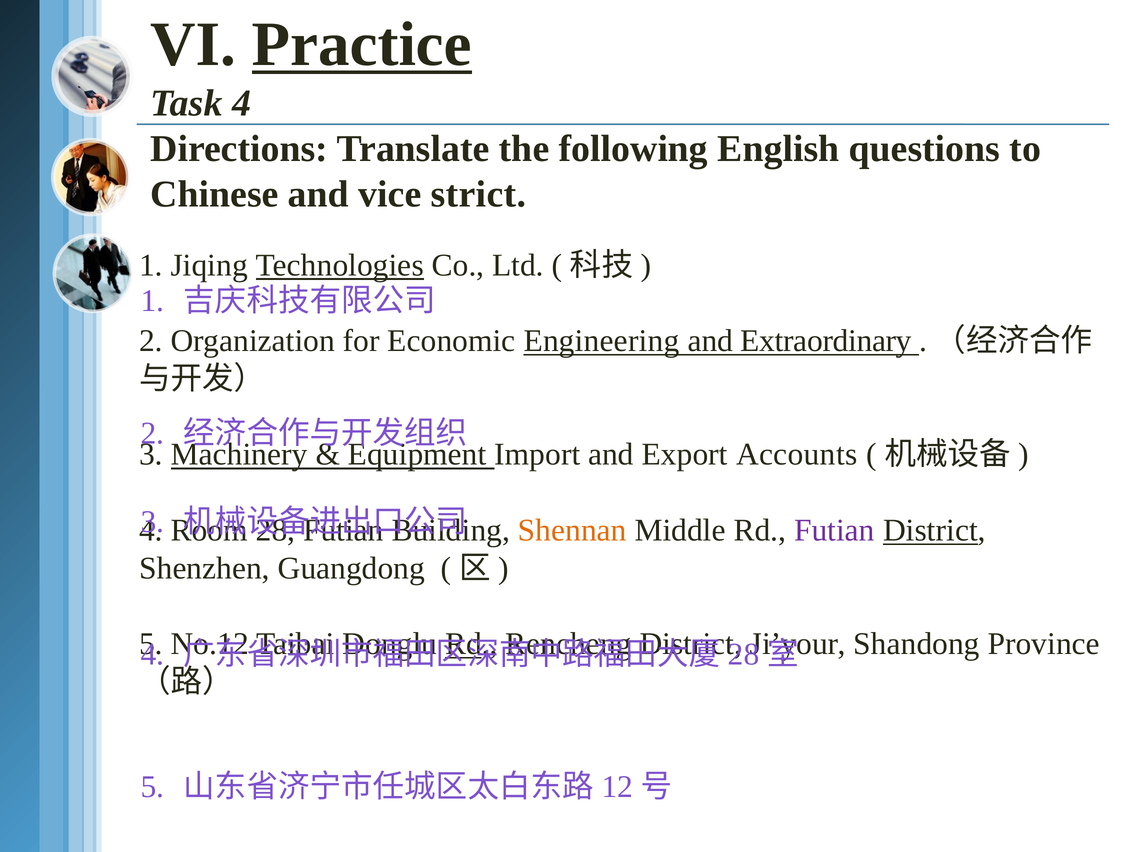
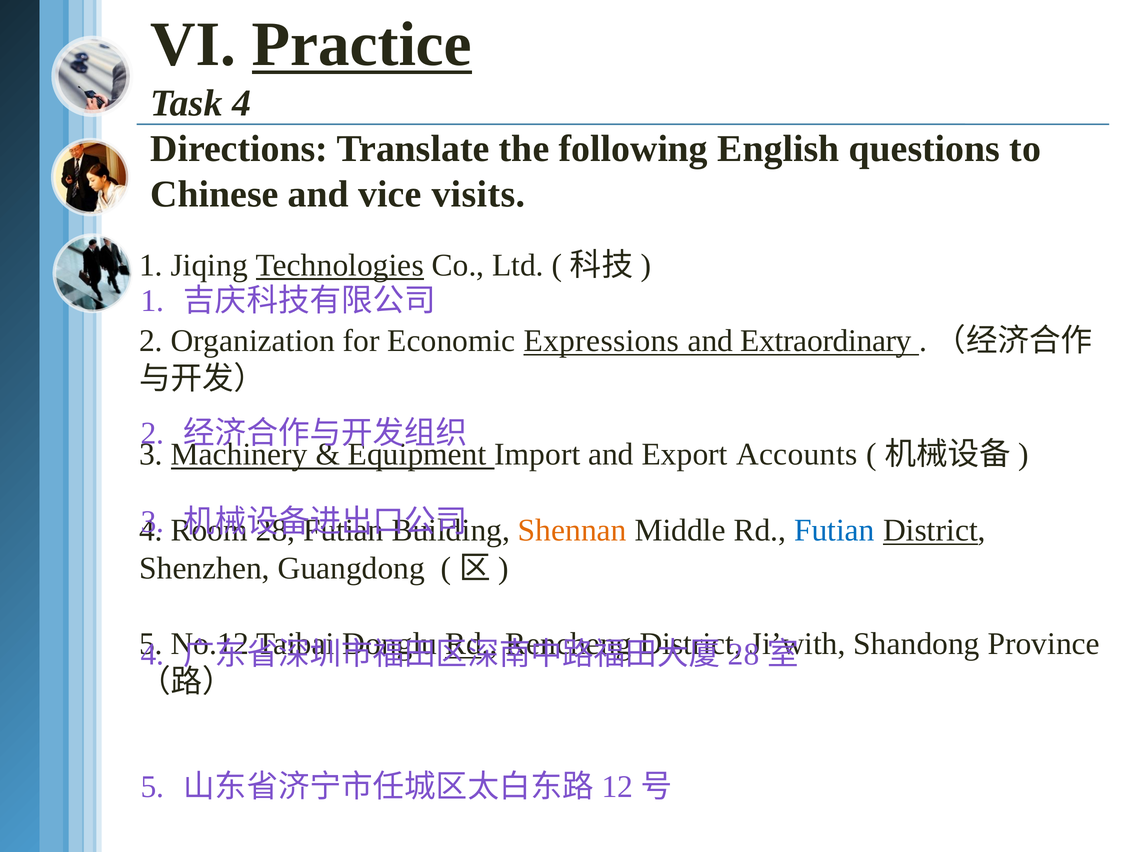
strict: strict -> visits
Engineering: Engineering -> Expressions
Futian at (834, 530) colour: purple -> blue
Ji’your: Ji’your -> Ji’with
